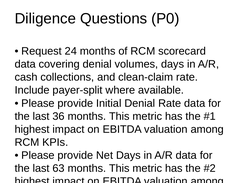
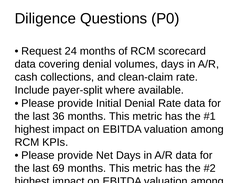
63: 63 -> 69
